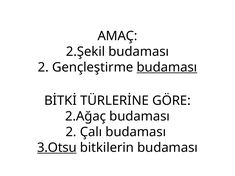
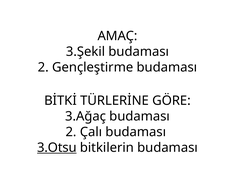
2.Şekil: 2.Şekil -> 3.Şekil
budaması at (167, 67) underline: present -> none
2.Ağaç: 2.Ağaç -> 3.Ağaç
